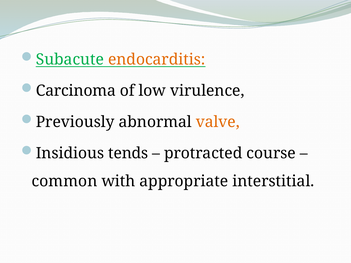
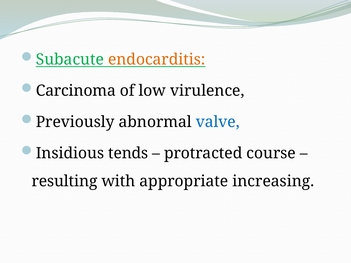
valve colour: orange -> blue
common: common -> resulting
interstitial: interstitial -> increasing
